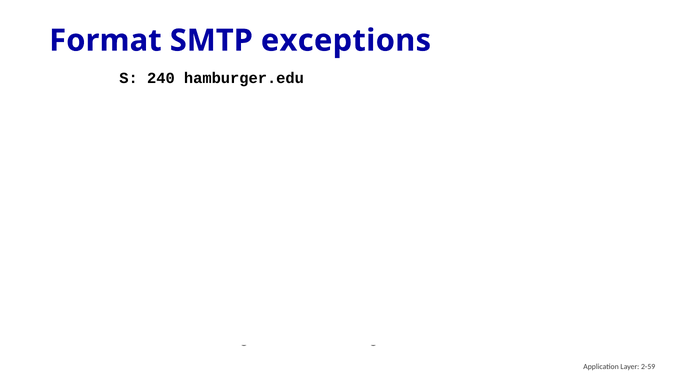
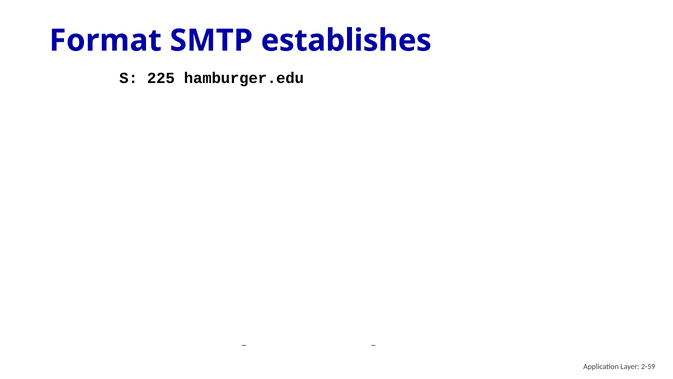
exceptions: exceptions -> establishes
240: 240 -> 225
